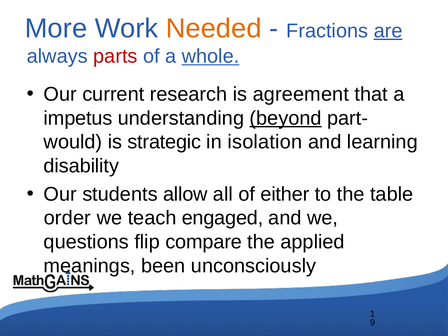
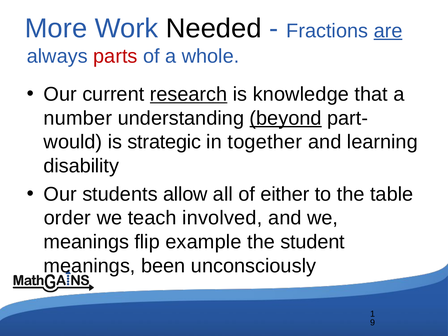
Needed colour: orange -> black
whole underline: present -> none
research underline: none -> present
agreement: agreement -> knowledge
impetus: impetus -> number
isolation: isolation -> together
engaged: engaged -> involved
questions at (86, 242): questions -> meanings
compare: compare -> example
applied: applied -> student
